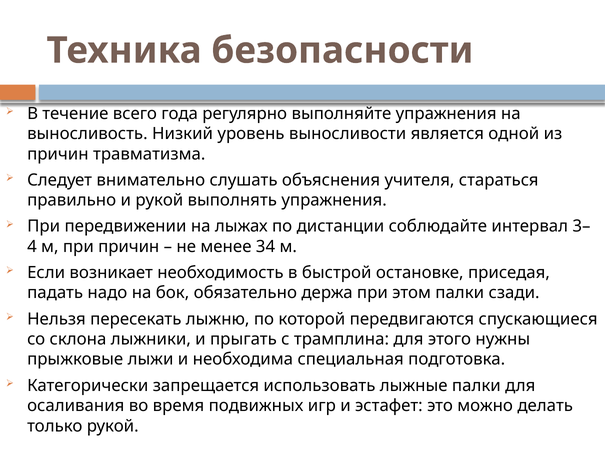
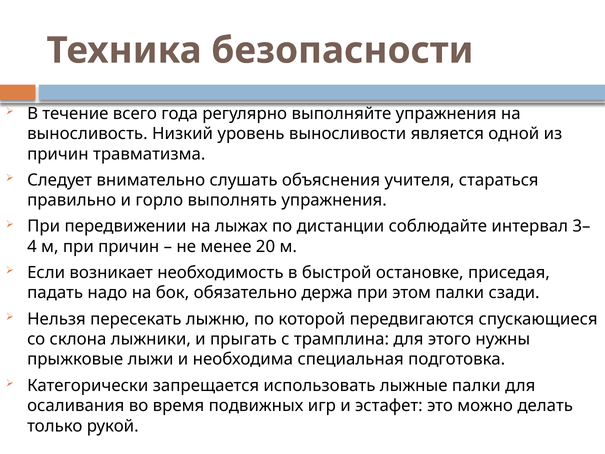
и рукой: рукой -> горло
34: 34 -> 20
